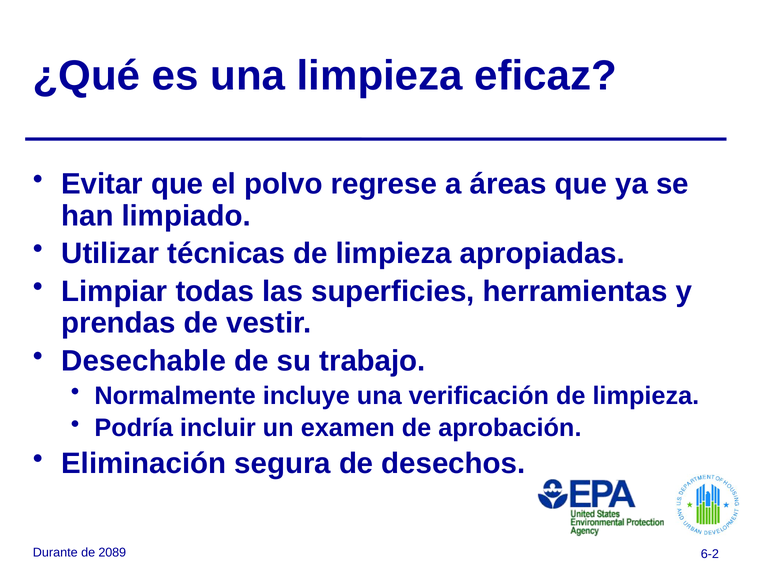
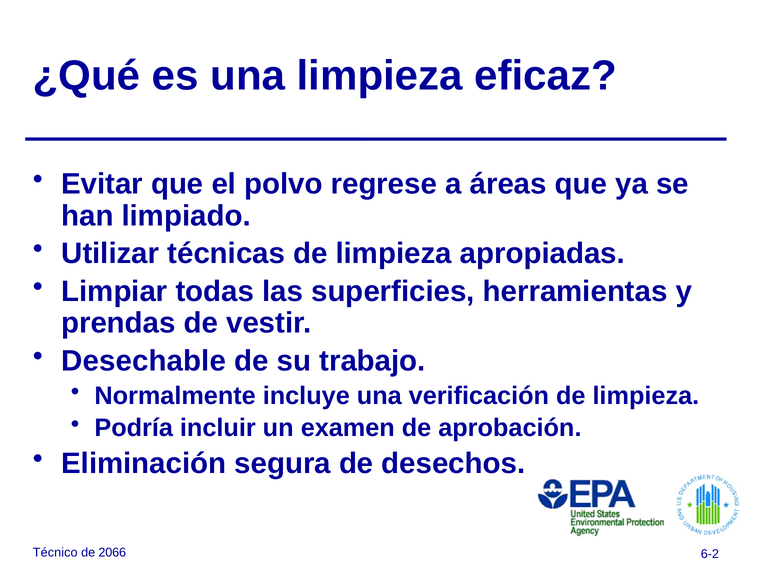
Durante: Durante -> Técnico
2089: 2089 -> 2066
